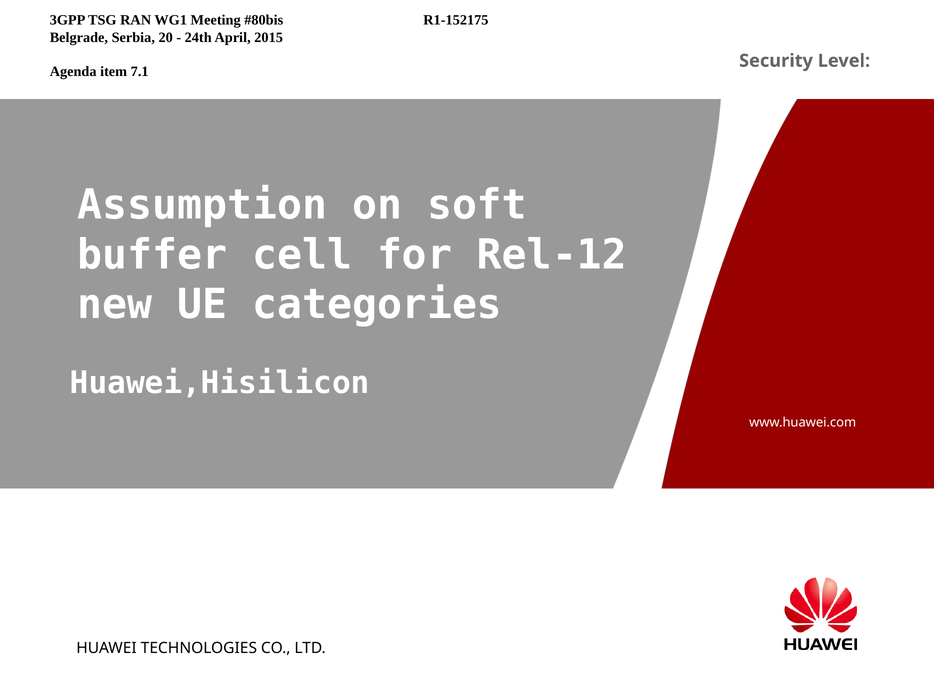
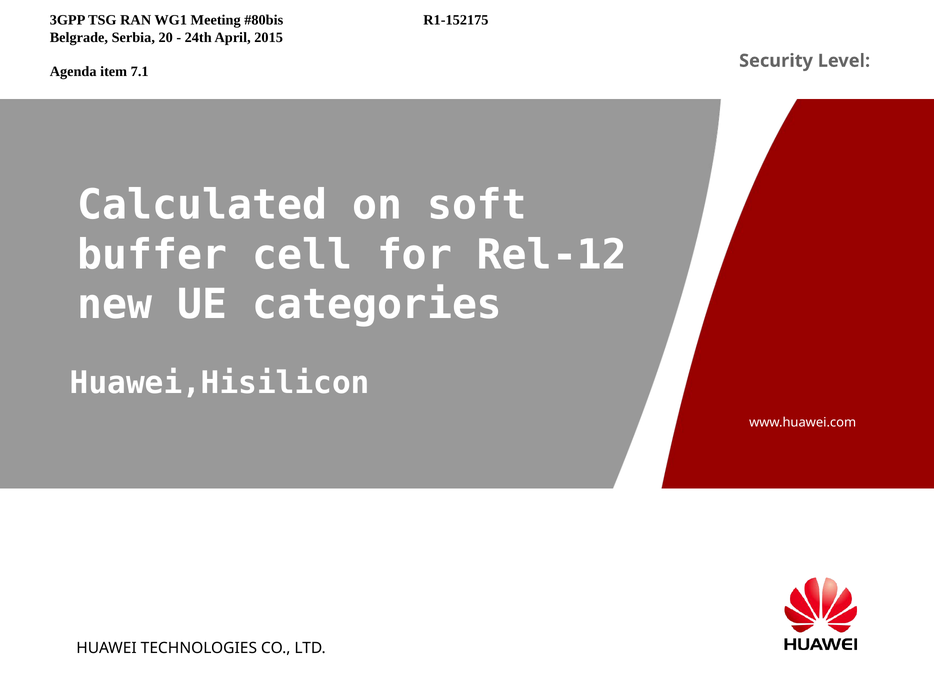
Assumption: Assumption -> Calculated
